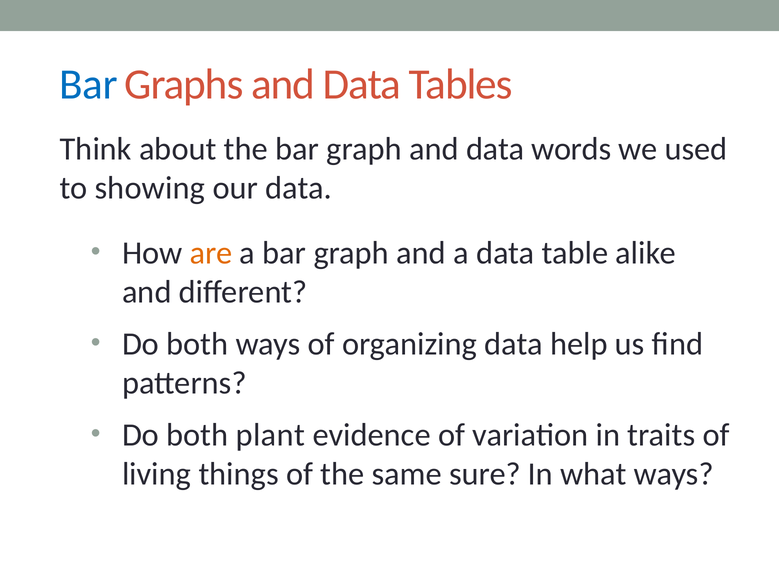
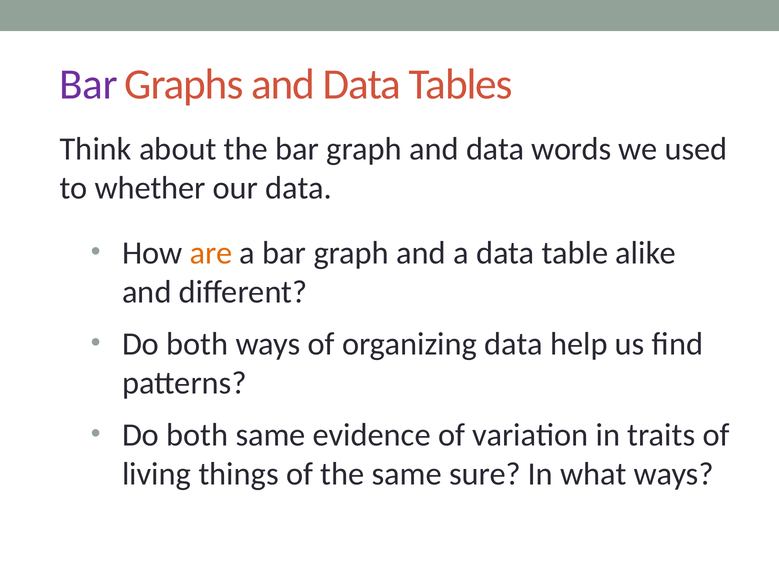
Bar at (88, 84) colour: blue -> purple
showing: showing -> whether
both plant: plant -> same
